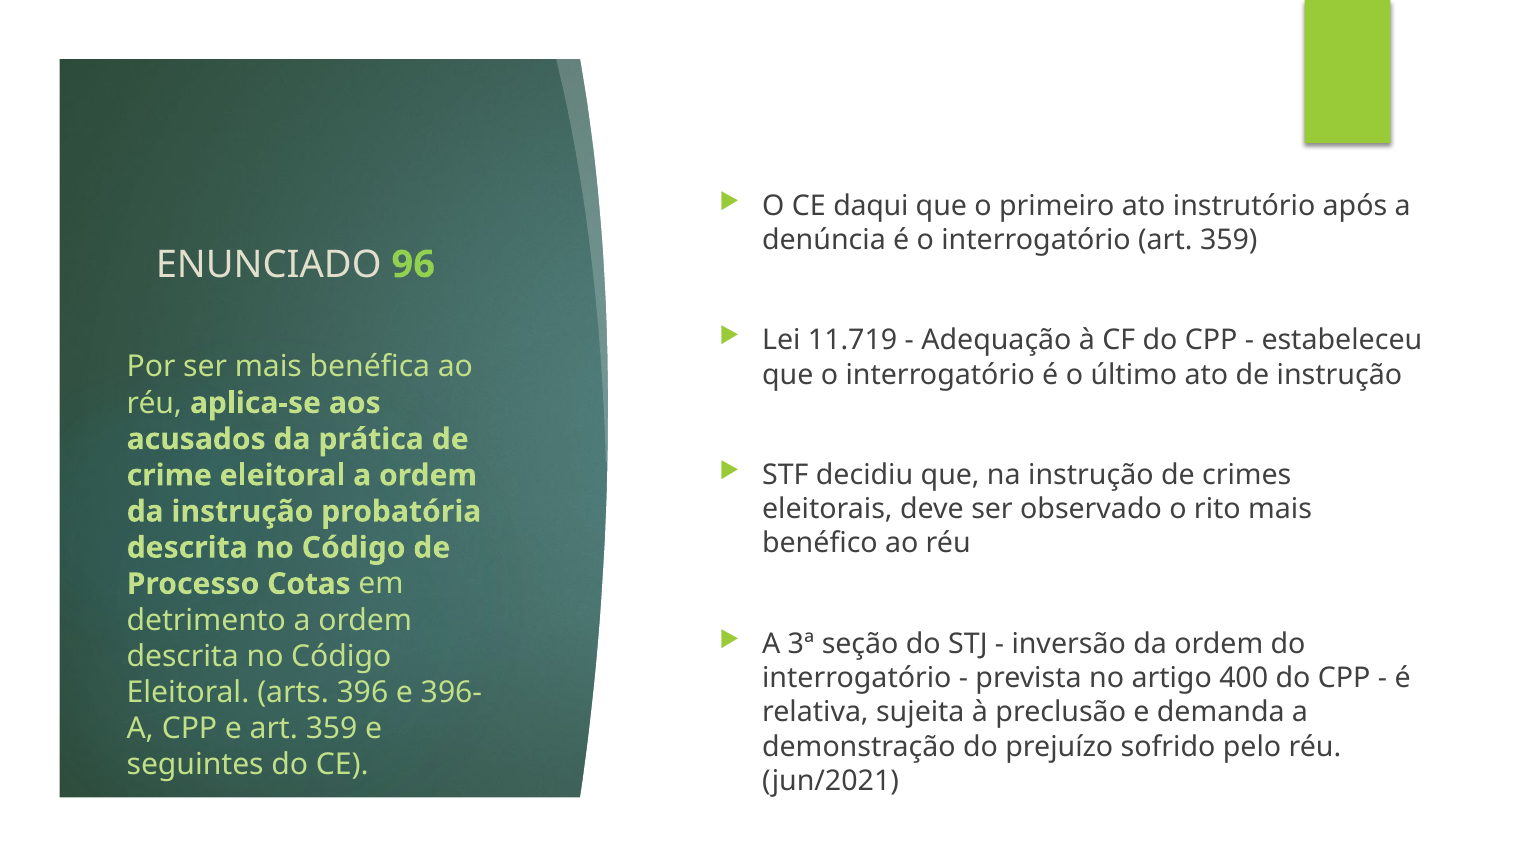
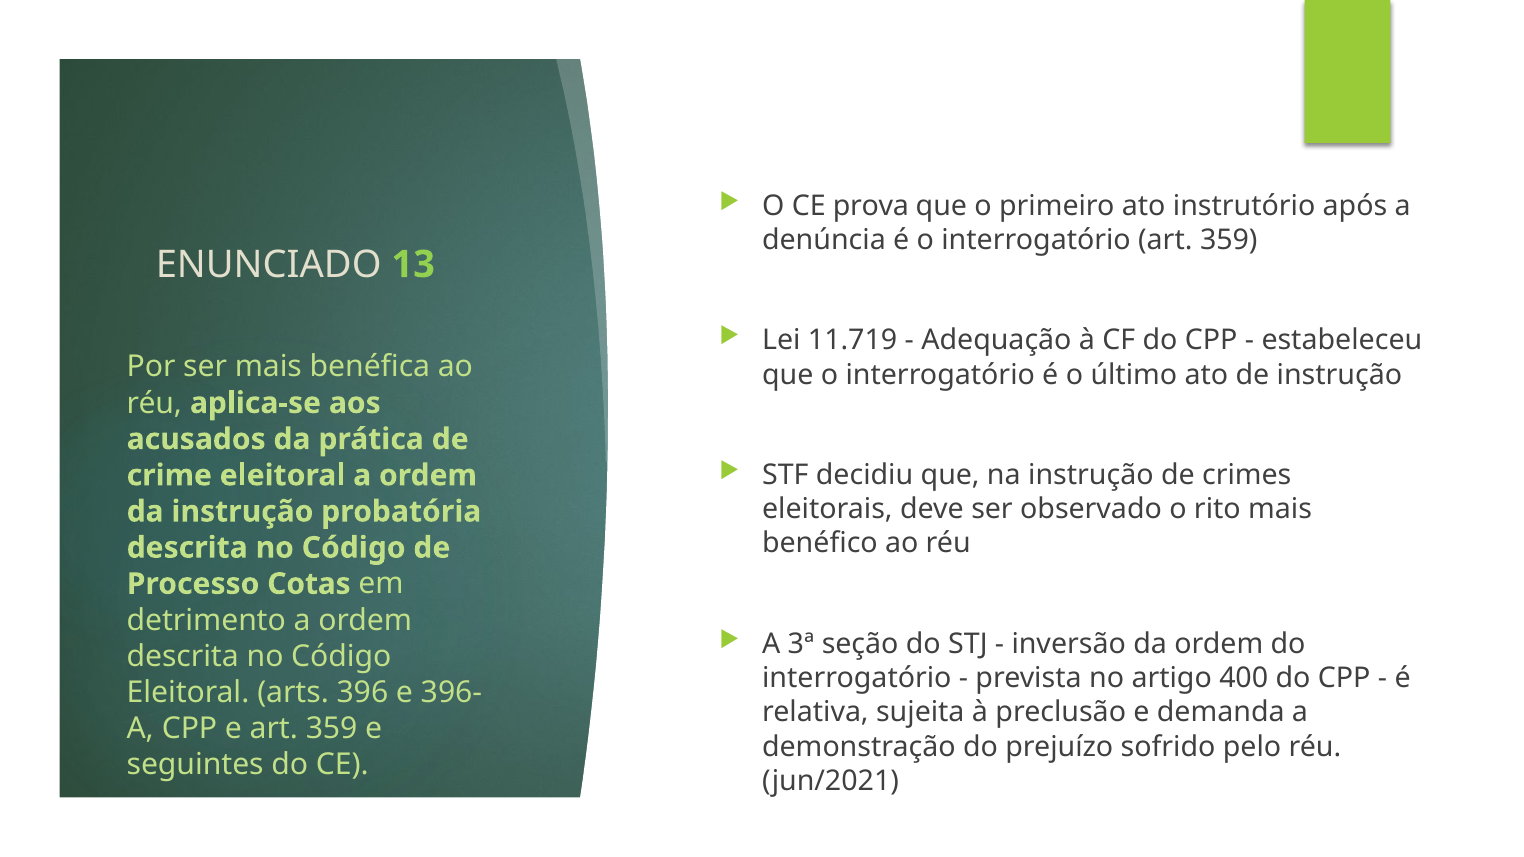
daqui: daqui -> prova
96: 96 -> 13
